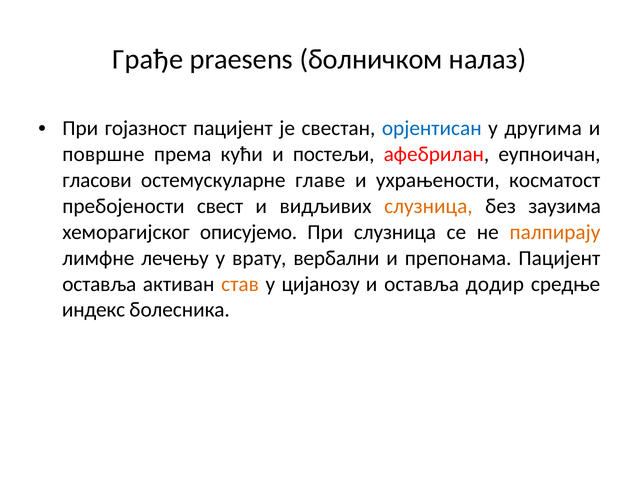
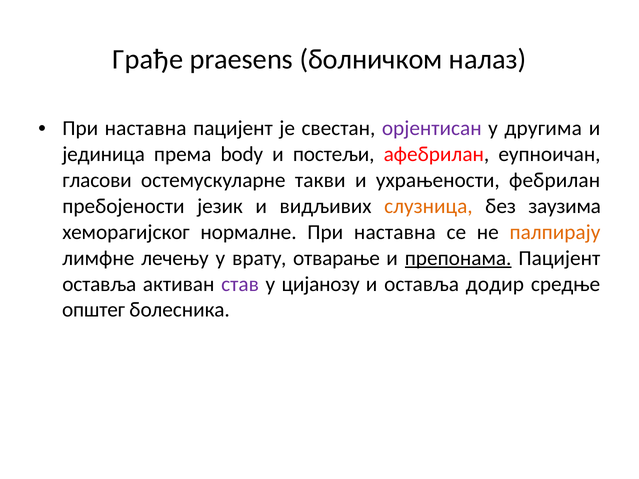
гојазност at (146, 128): гојазност -> наставна
орјентисан colour: blue -> purple
површне: површне -> јединица
кући: кући -> body
главе: главе -> такви
косматост: косматост -> фебрилан
свест: свест -> језик
описујемо: описујемо -> нормалне
слузница at (395, 232): слузница -> наставна
вербални: вербални -> отварање
препонама underline: none -> present
став colour: orange -> purple
индекс: индекс -> општег
